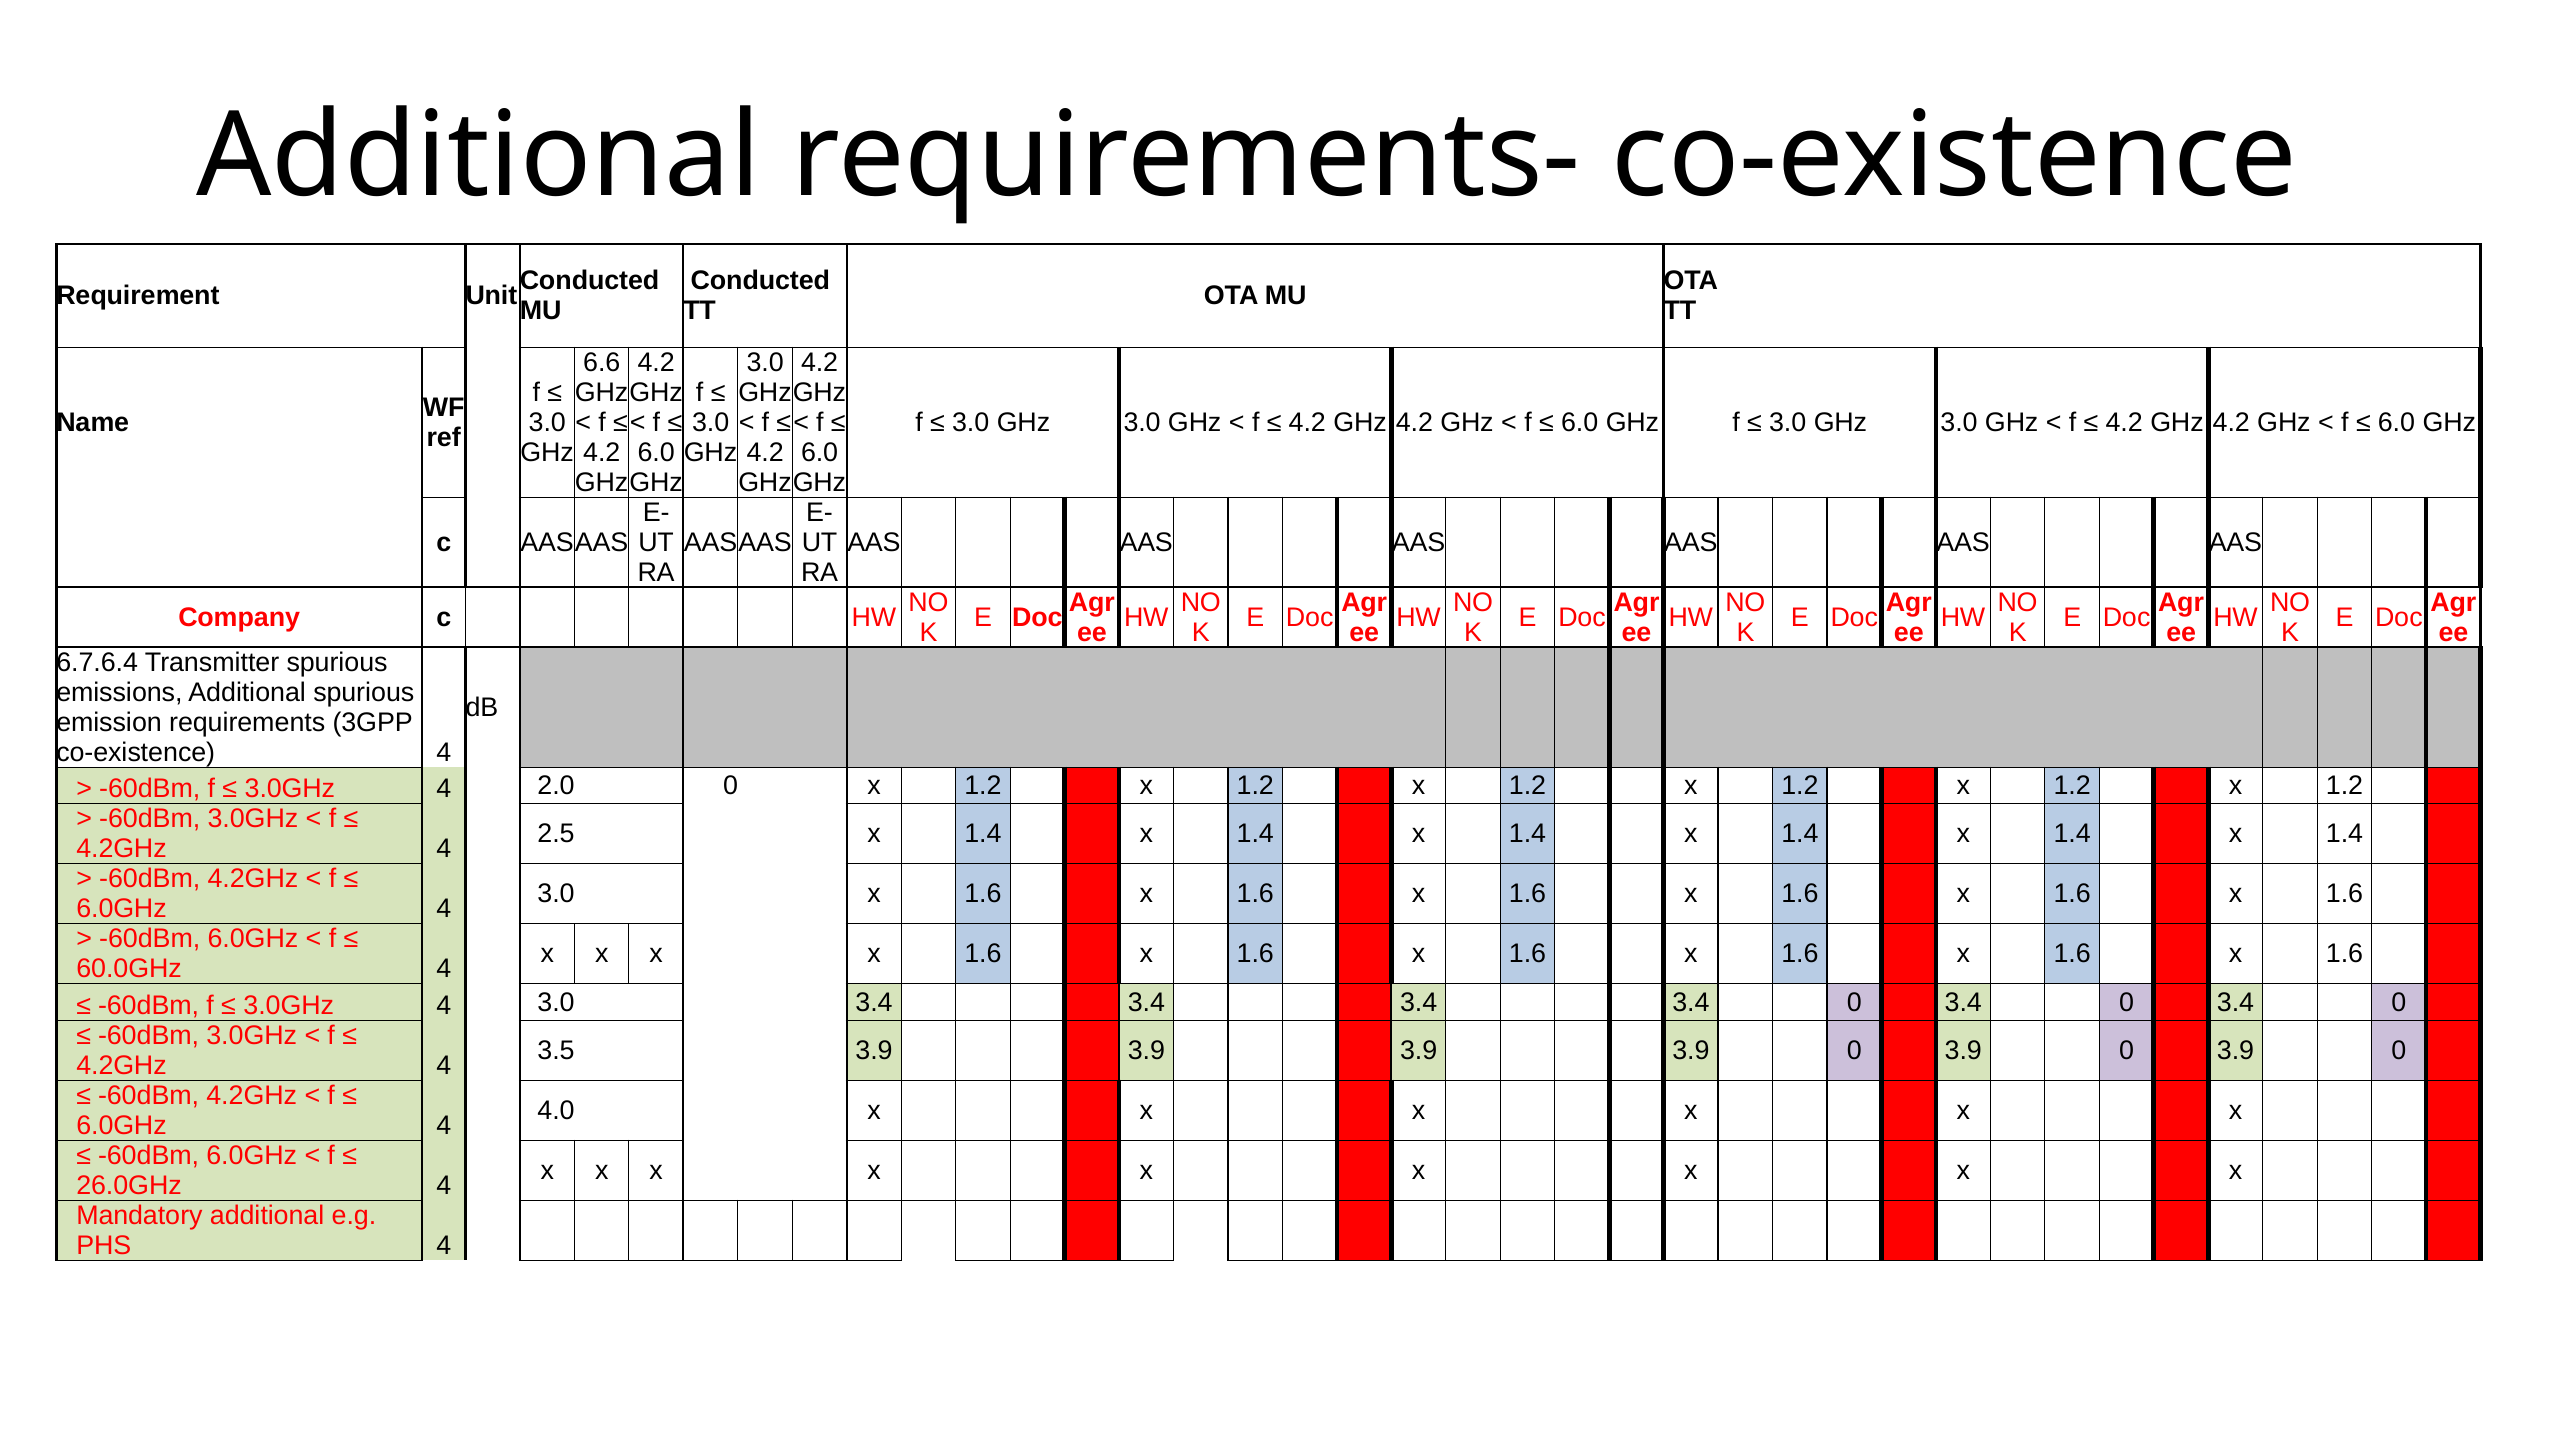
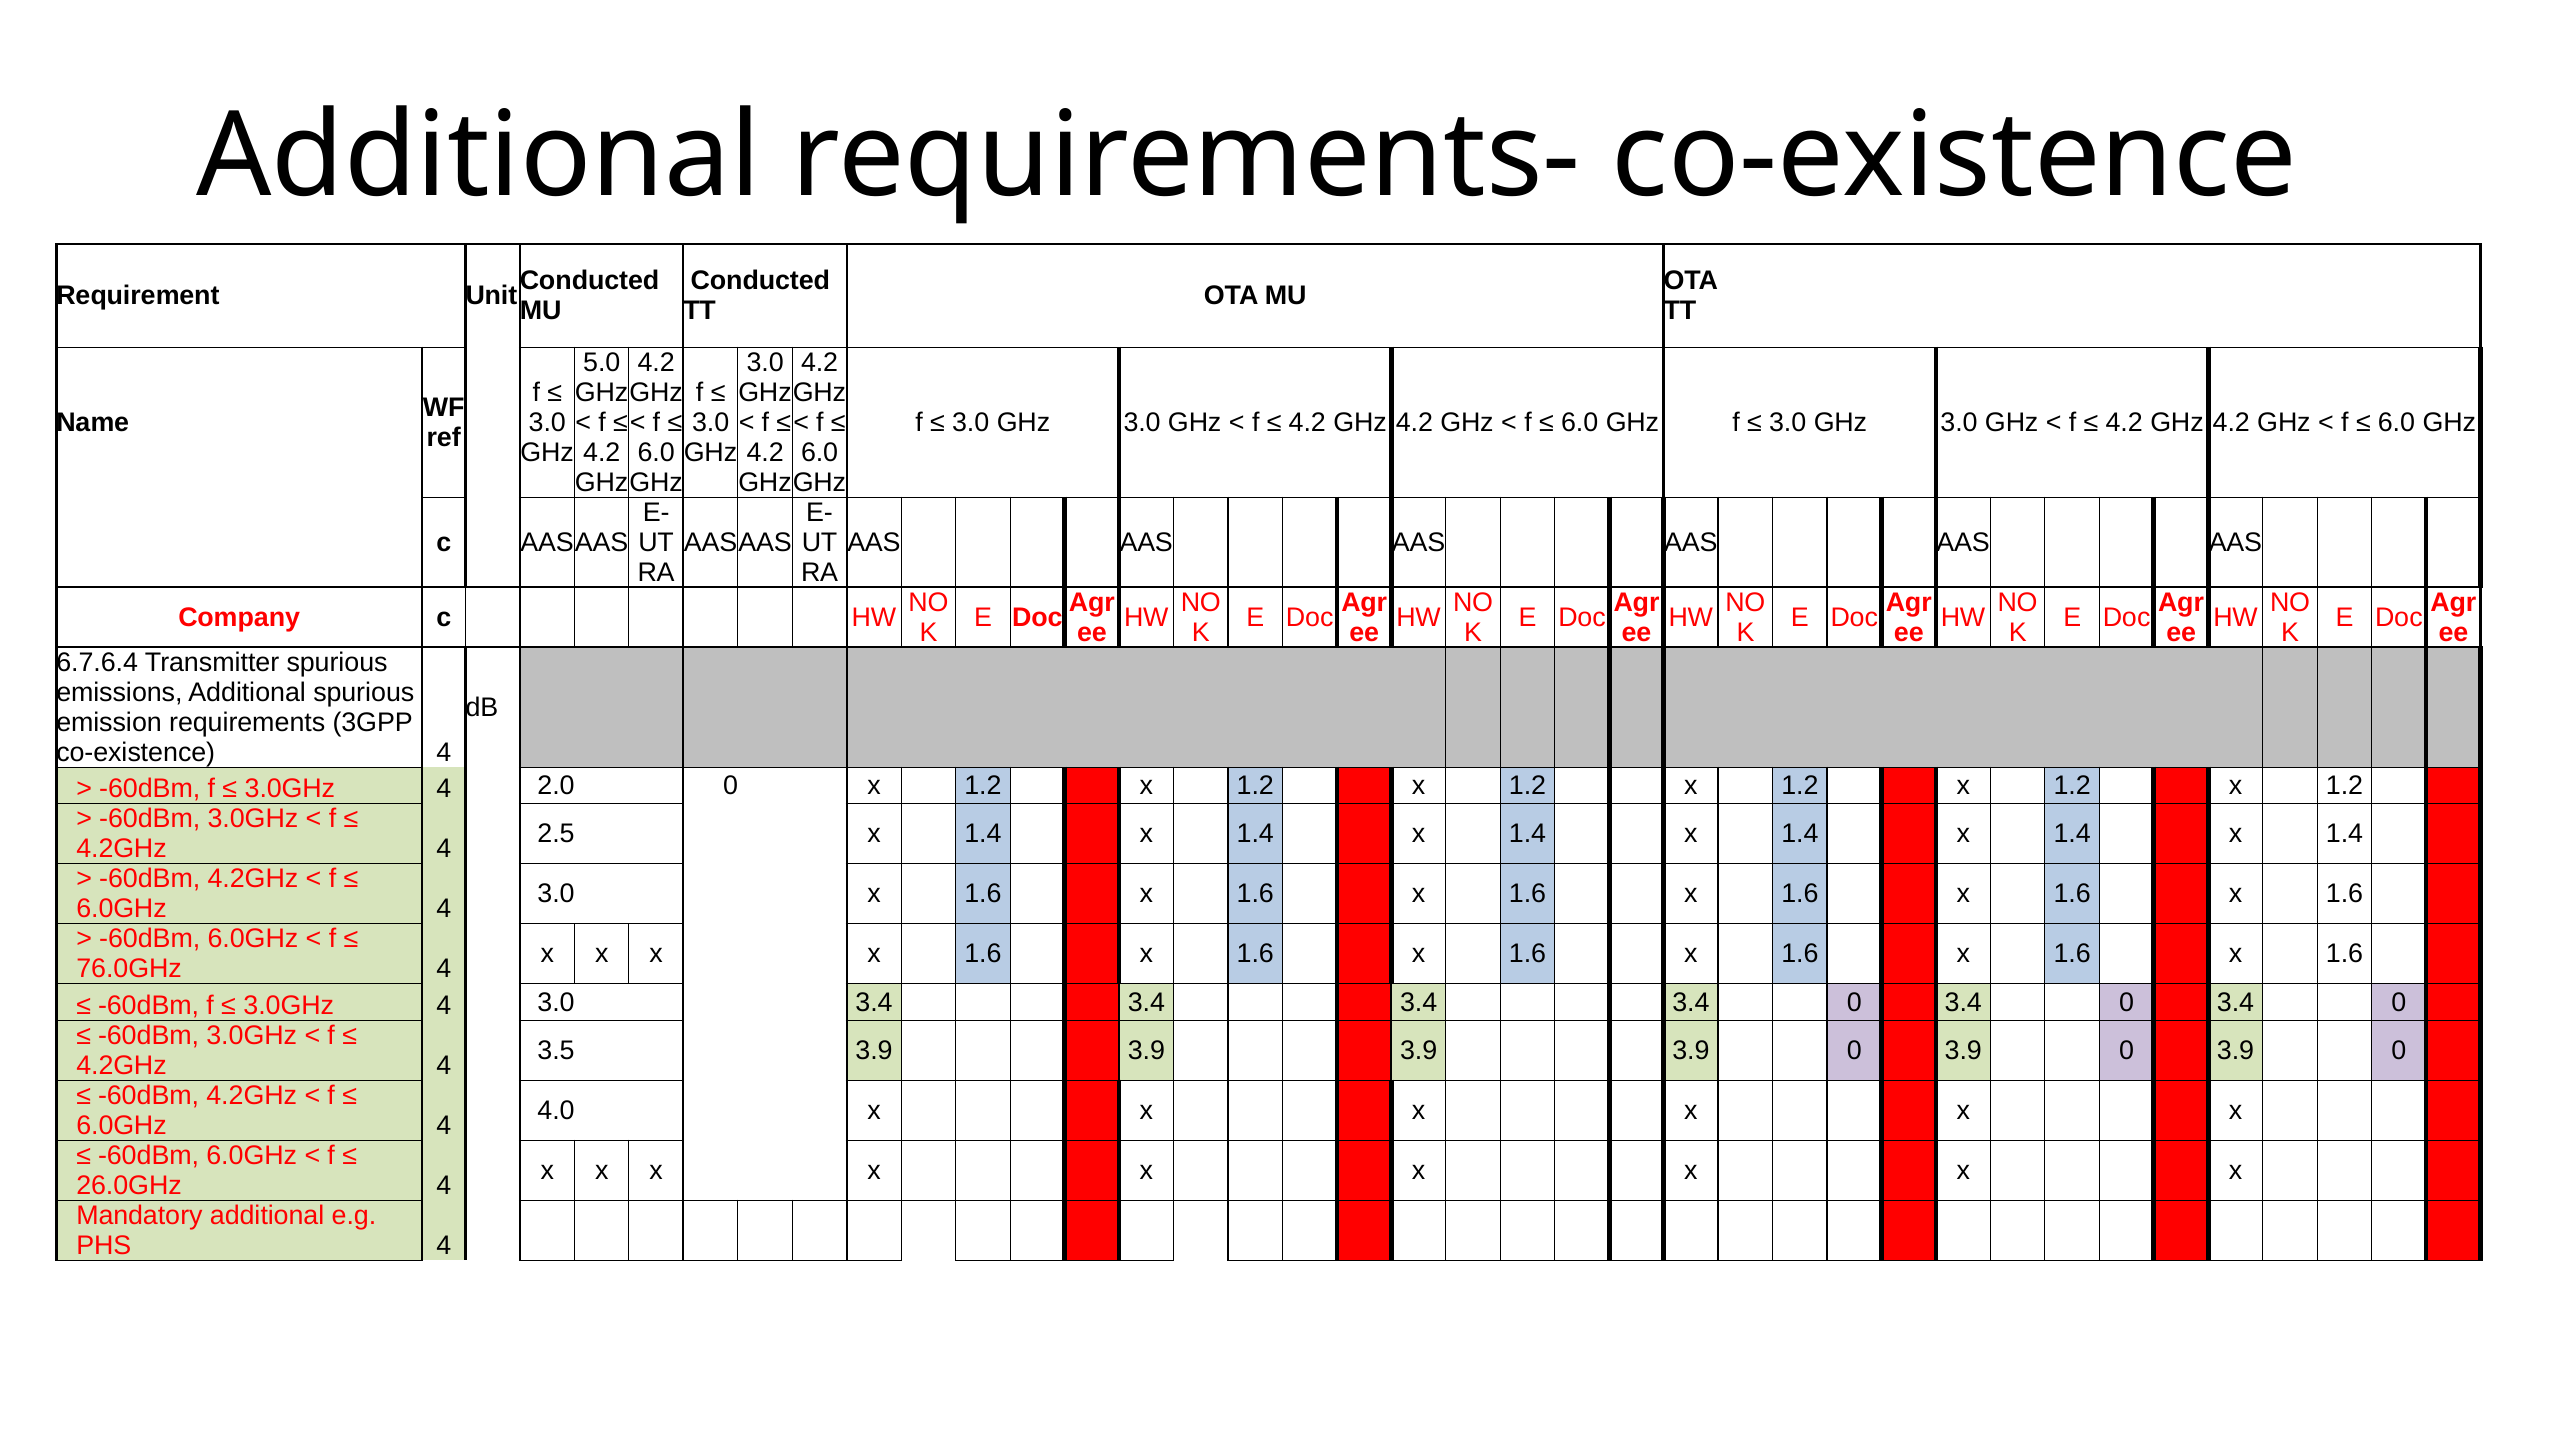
6.6: 6.6 -> 5.0
60.0GHz: 60.0GHz -> 76.0GHz
